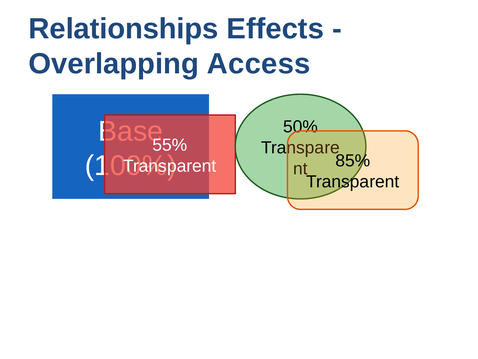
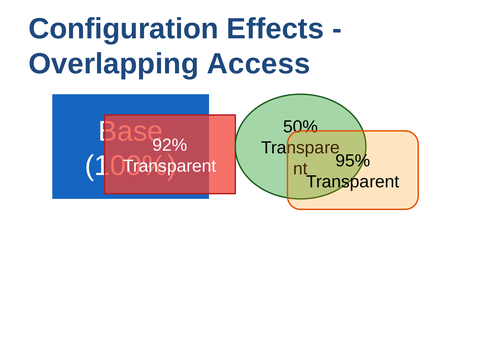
Relationships: Relationships -> Configuration
55%: 55% -> 92%
85%: 85% -> 95%
